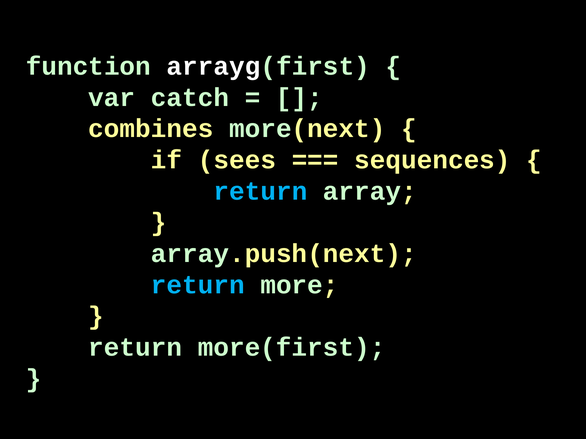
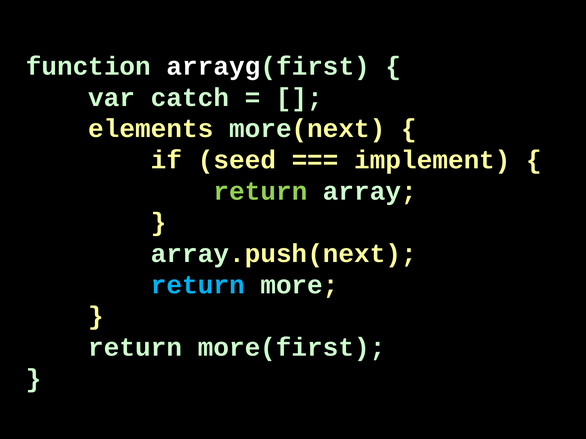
combines: combines -> elements
sees: sees -> seed
sequences: sequences -> implement
return at (260, 191) colour: light blue -> light green
